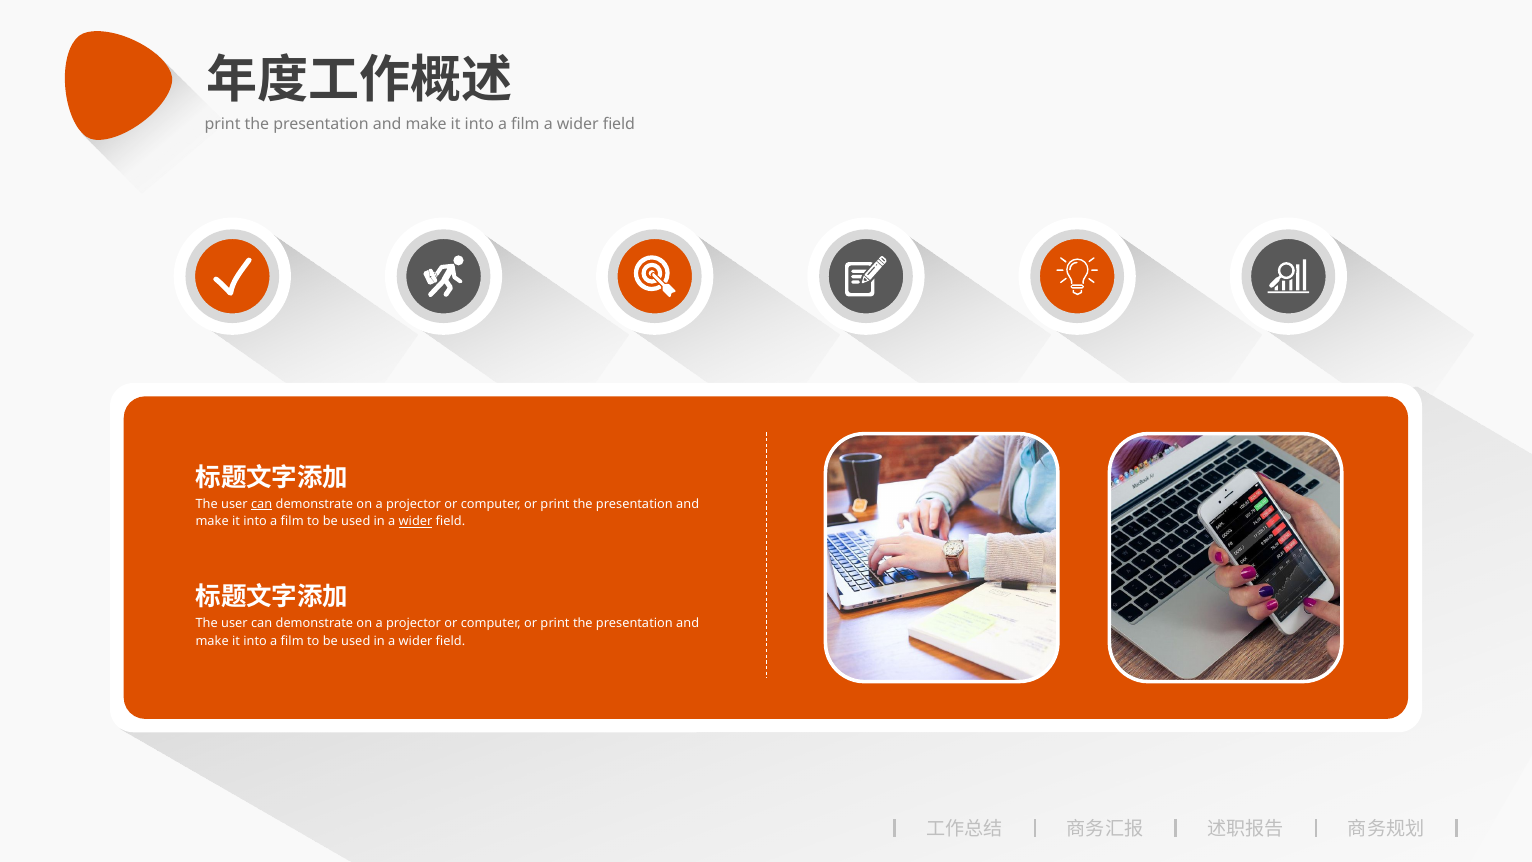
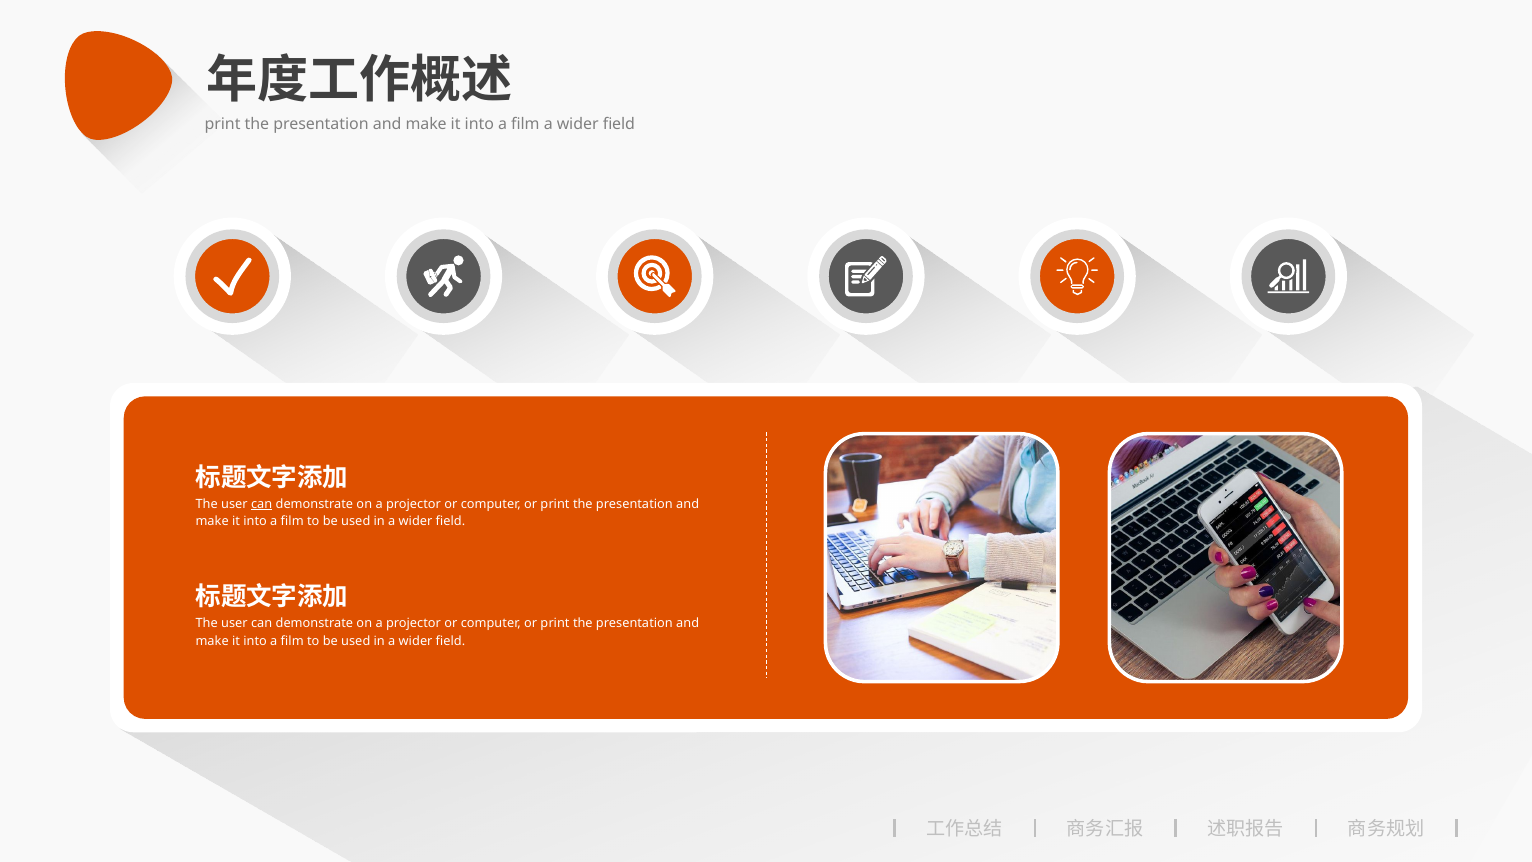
wider at (416, 522) underline: present -> none
